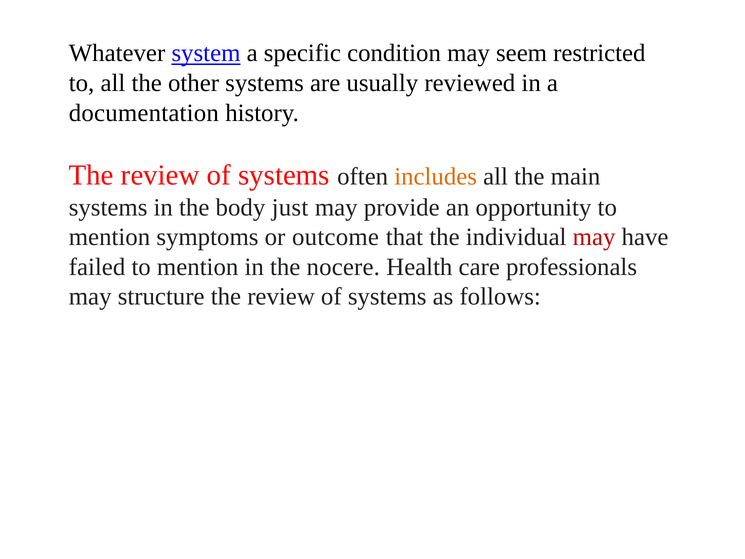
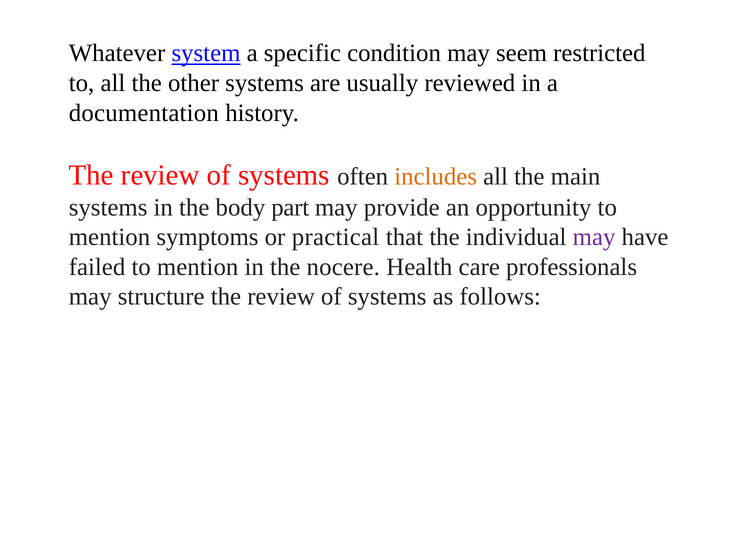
just: just -> part
outcome: outcome -> practical
may at (594, 237) colour: red -> purple
